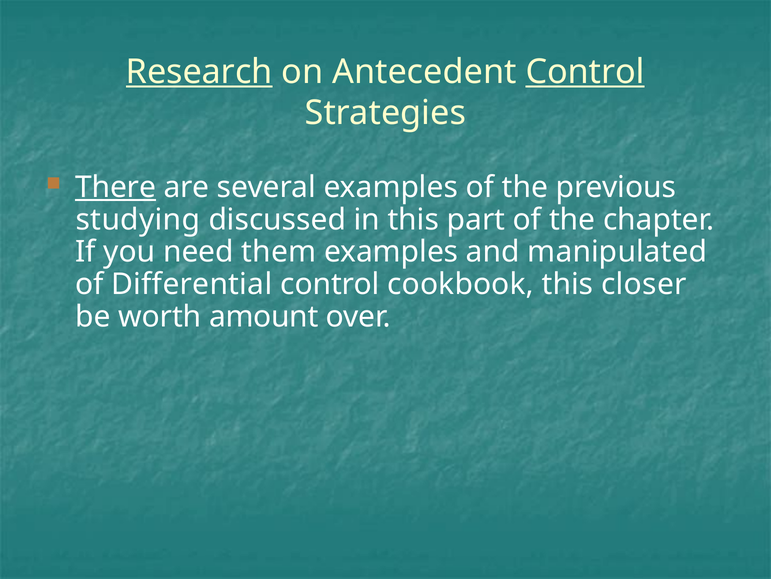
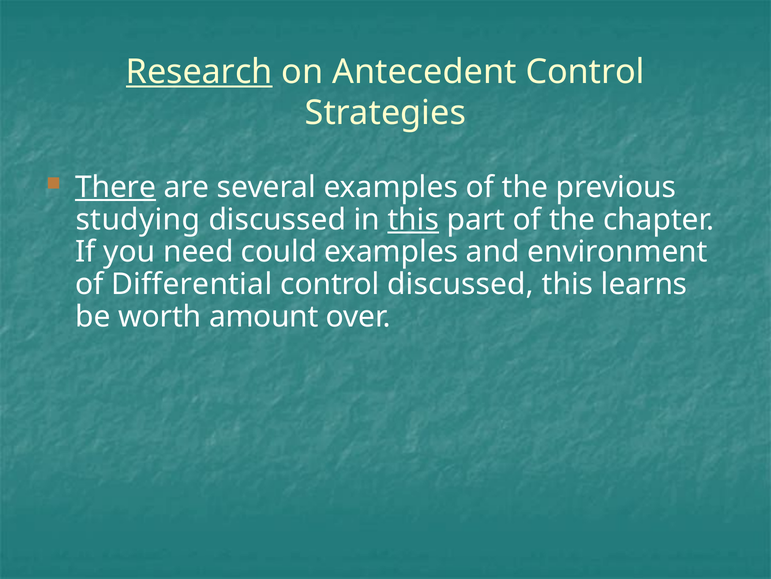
Control at (585, 72) underline: present -> none
this at (413, 219) underline: none -> present
them: them -> could
manipulated: manipulated -> environment
control cookbook: cookbook -> discussed
closer: closer -> learns
